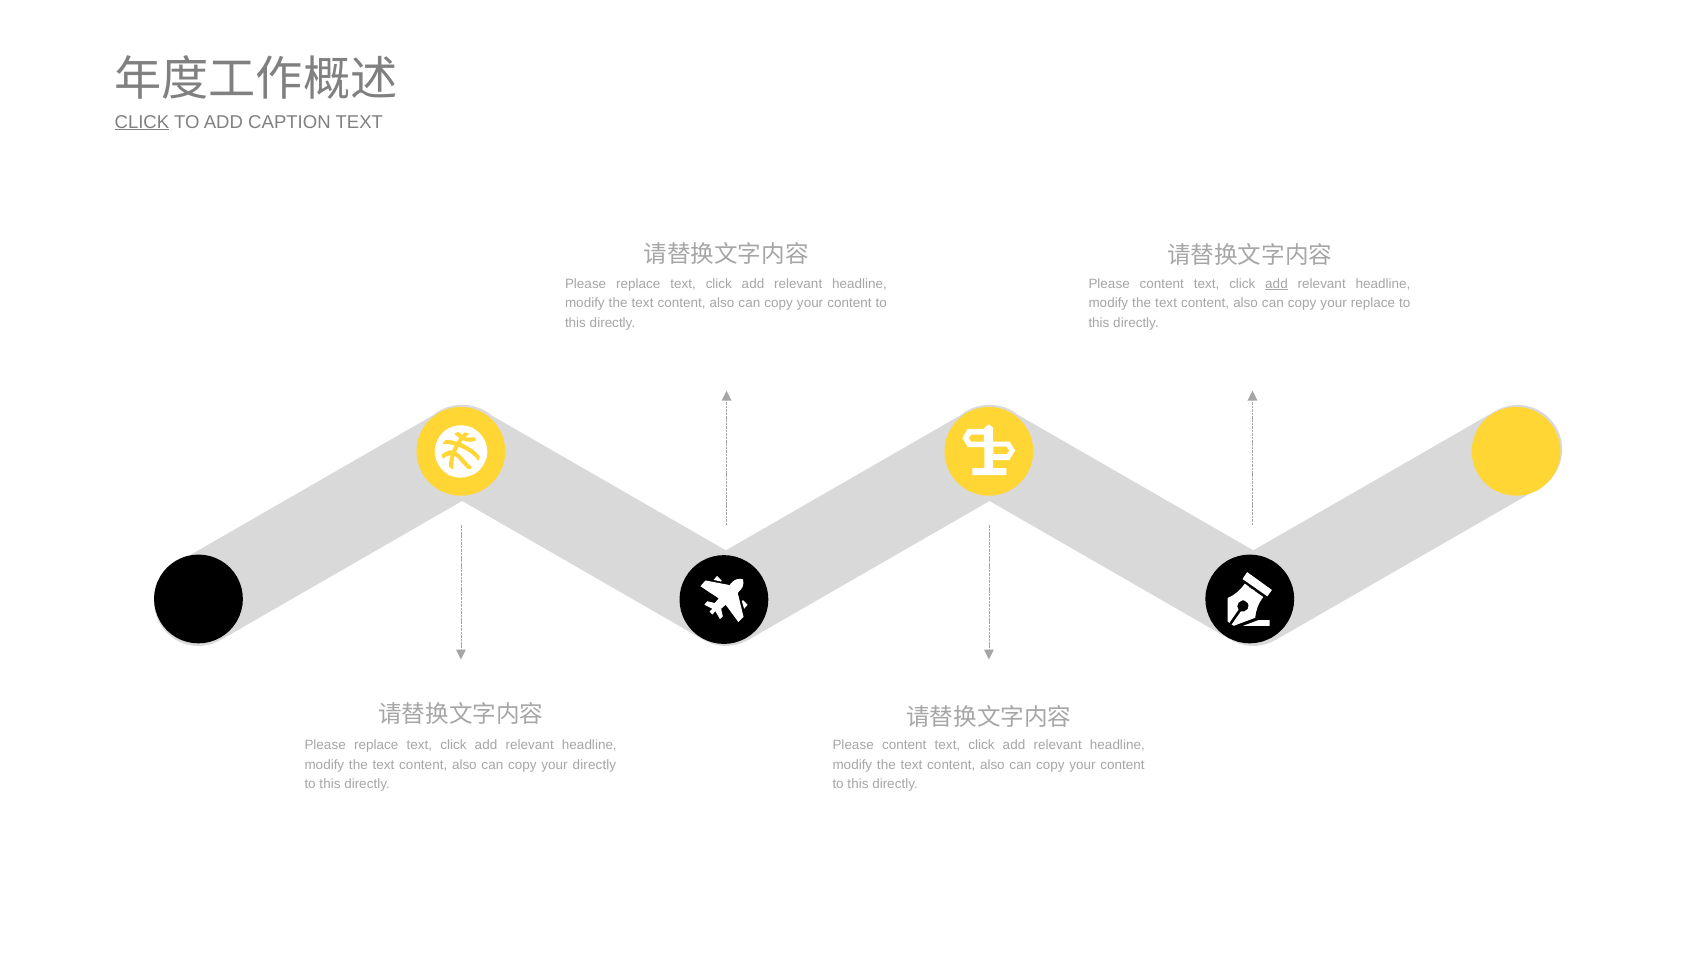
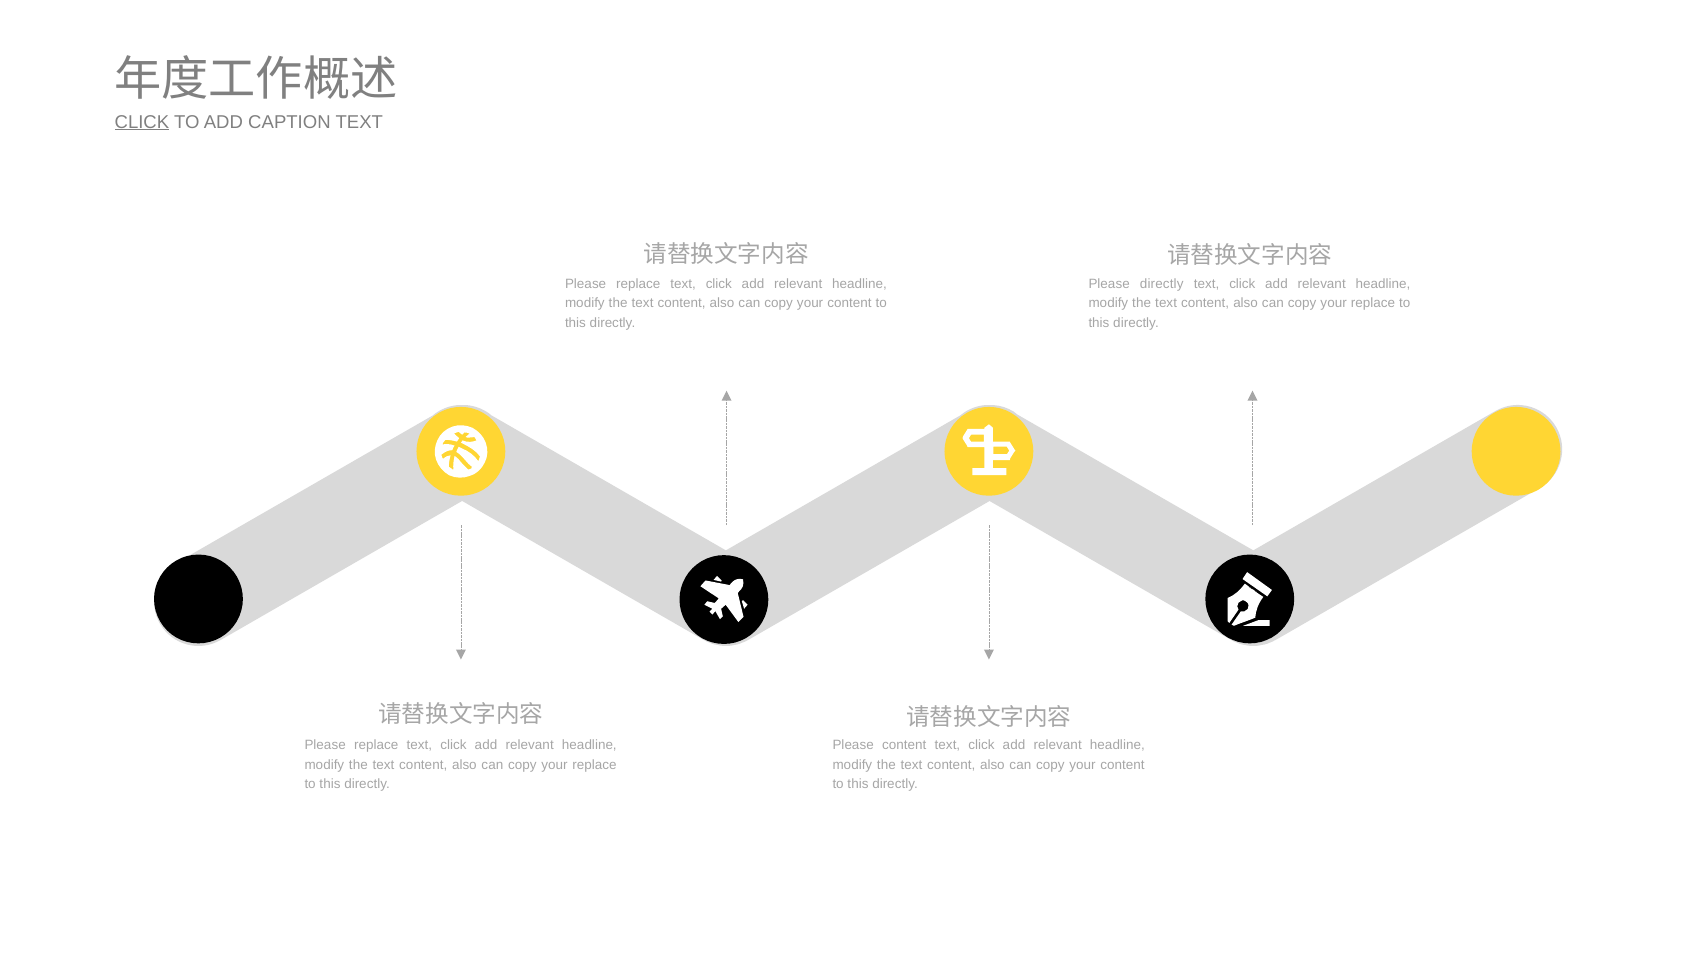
content at (1162, 284): content -> directly
add at (1276, 284) underline: present -> none
directly at (594, 764): directly -> replace
